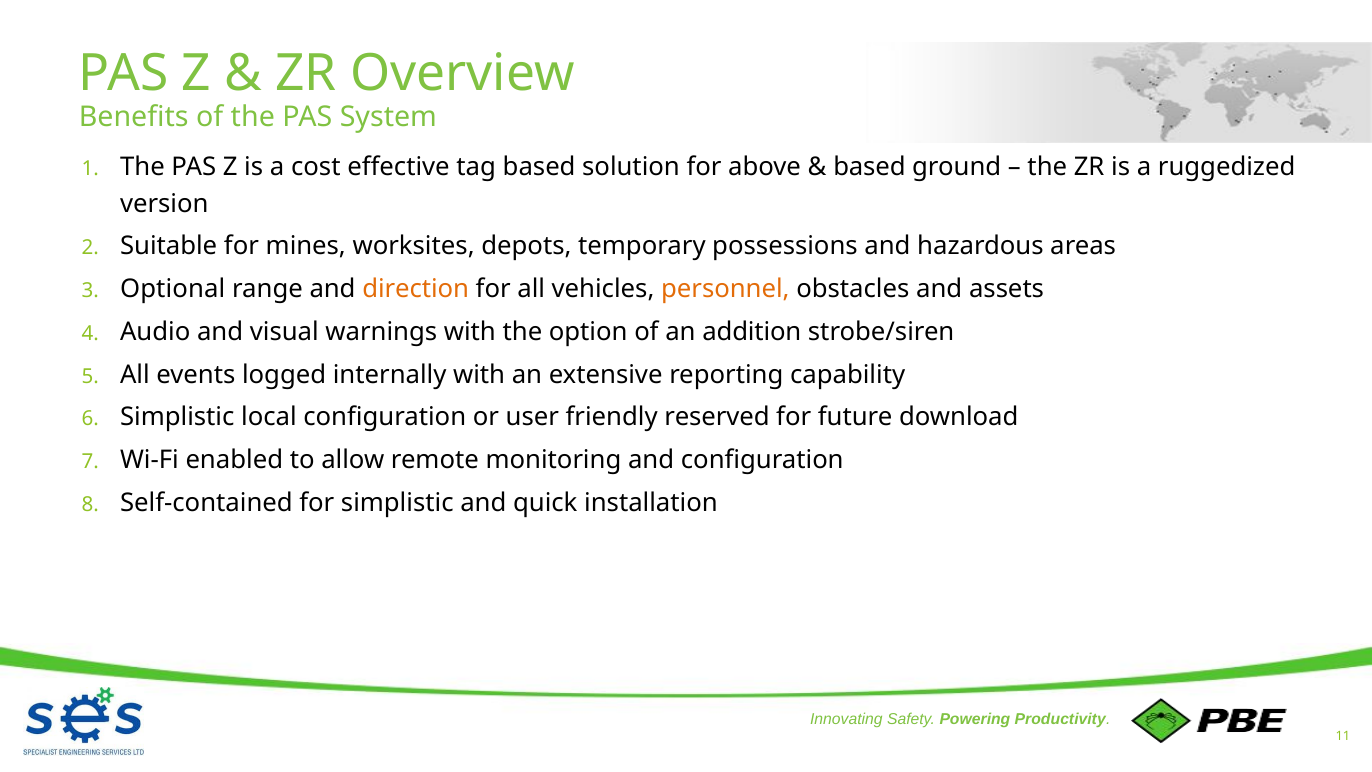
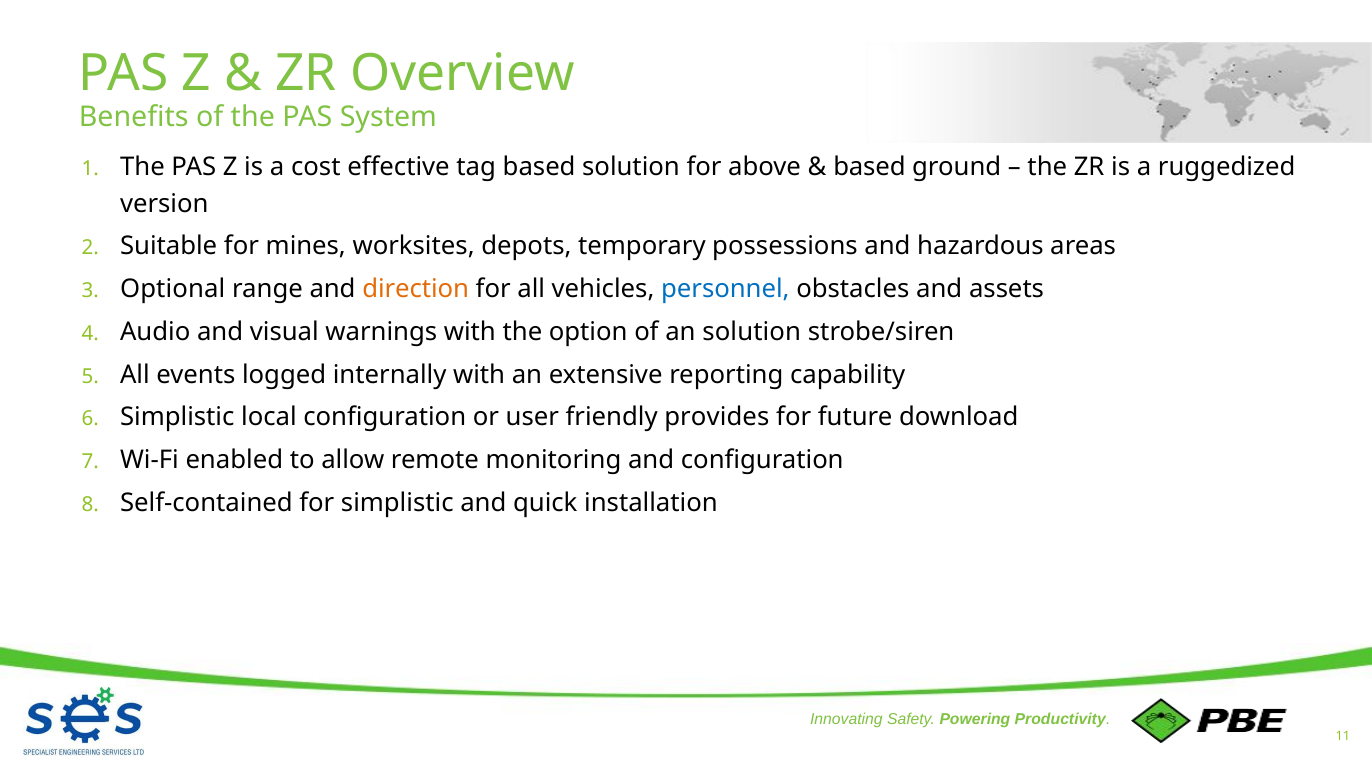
personnel colour: orange -> blue
an addition: addition -> solution
reserved: reserved -> provides
